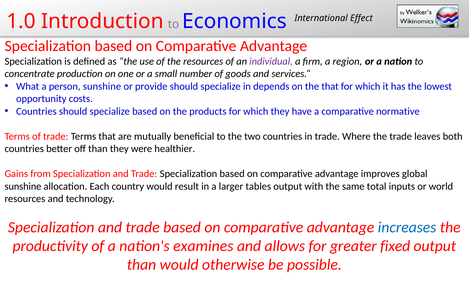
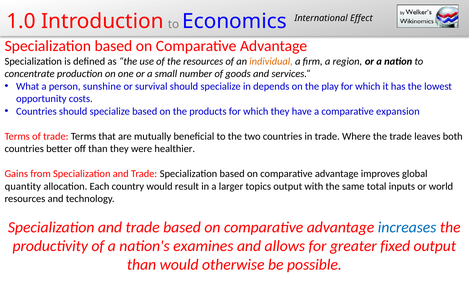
individual colour: purple -> orange
provide: provide -> survival
the that: that -> play
normative: normative -> expansion
sunshine at (23, 186): sunshine -> quantity
tables: tables -> topics
